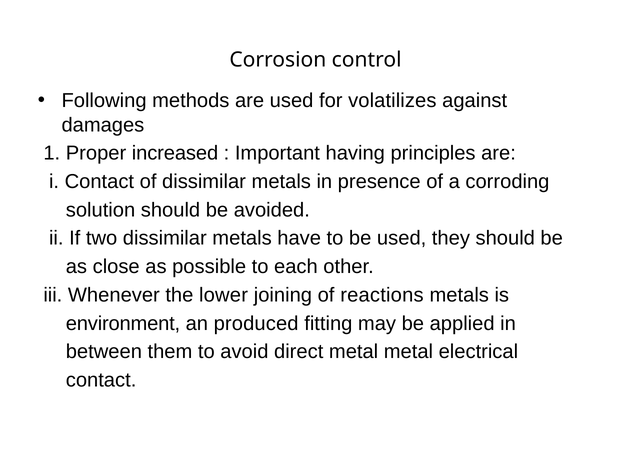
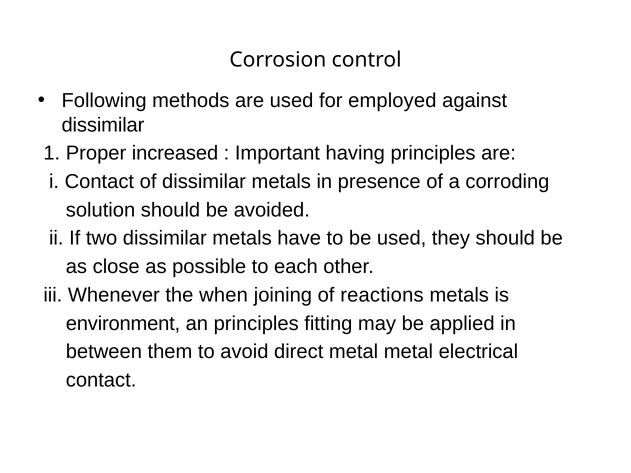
volatilizes: volatilizes -> employed
damages at (103, 125): damages -> dissimilar
lower: lower -> when
an produced: produced -> principles
